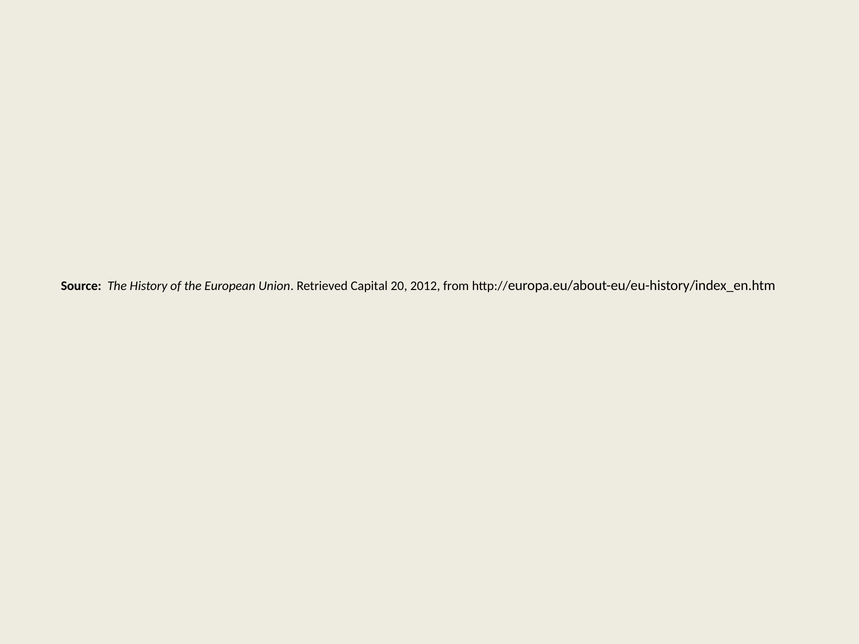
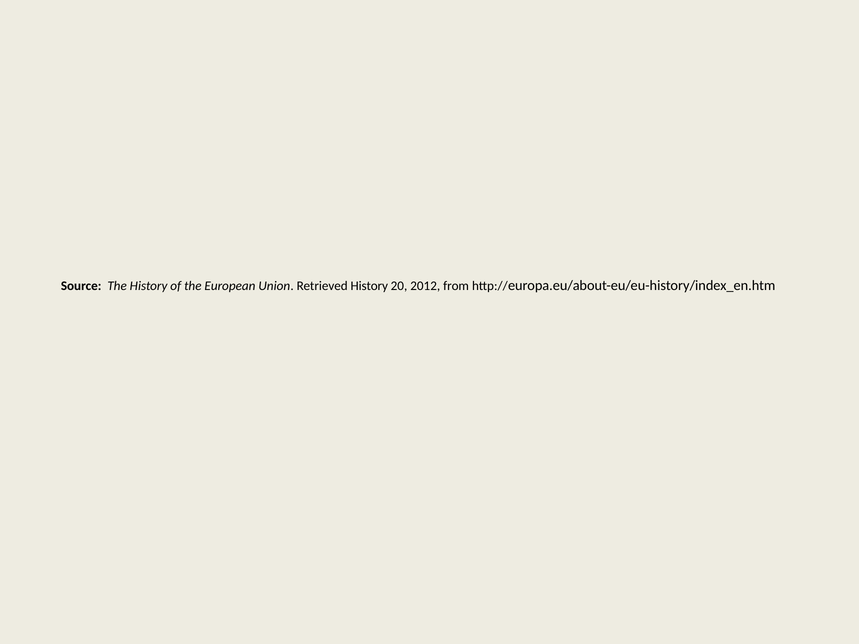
Retrieved Capital: Capital -> History
